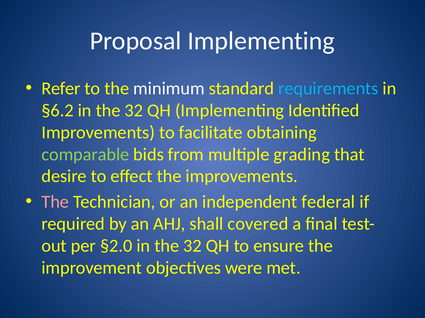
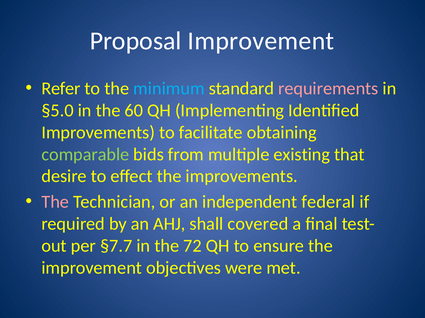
Proposal Implementing: Implementing -> Improvement
minimum colour: white -> light blue
requirements colour: light blue -> pink
§6.2: §6.2 -> §5.0
32 at (134, 111): 32 -> 60
grading: grading -> existing
§2.0: §2.0 -> §7.7
32 at (193, 246): 32 -> 72
